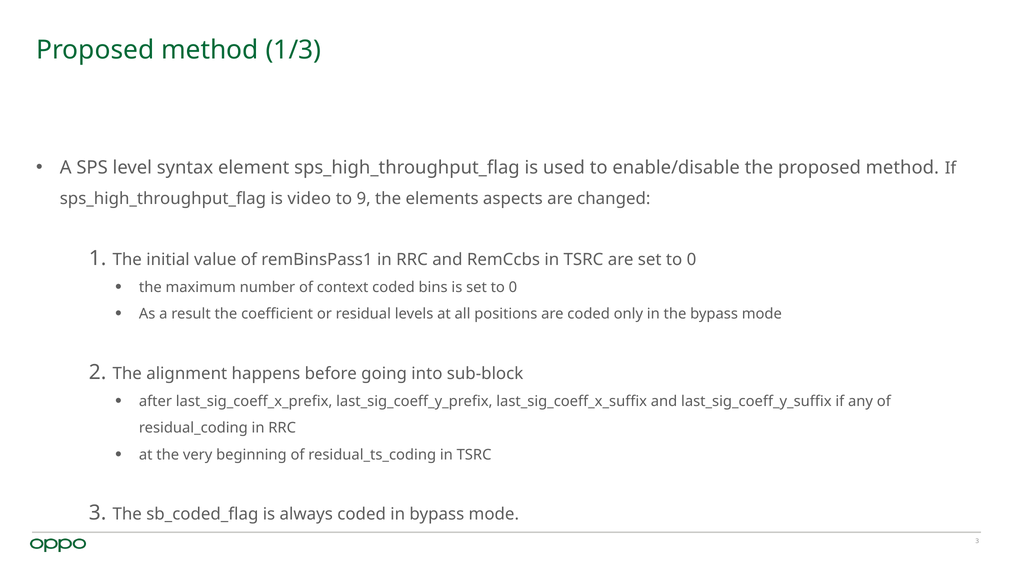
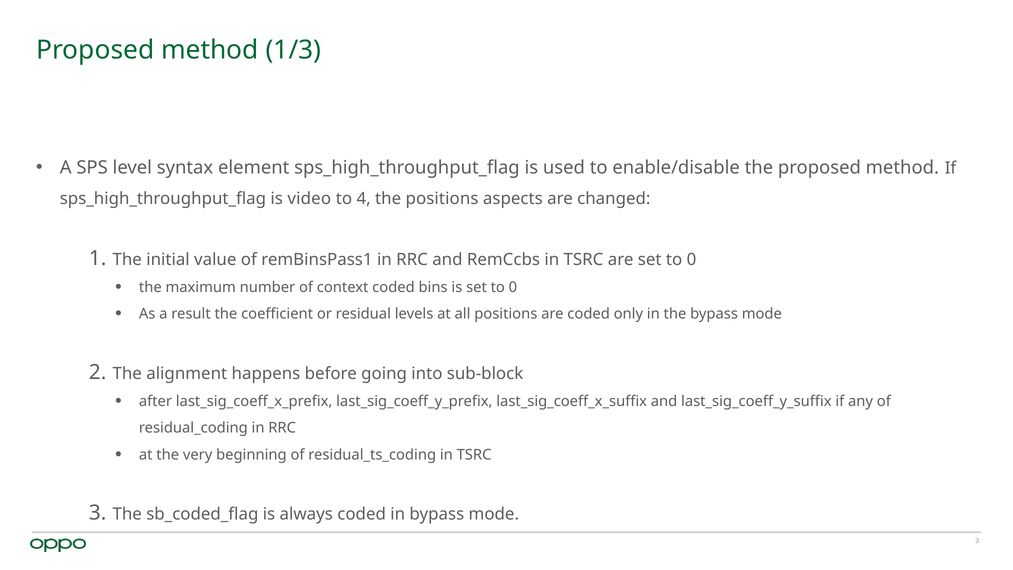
9: 9 -> 4
the elements: elements -> positions
